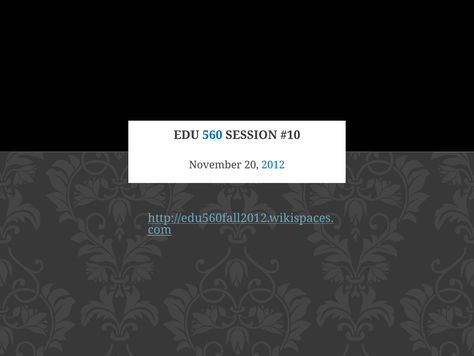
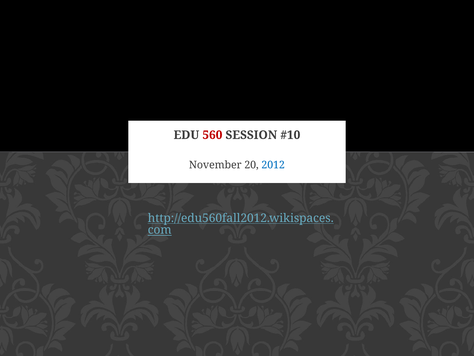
560 colour: blue -> red
